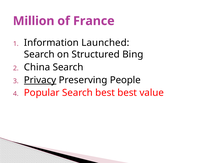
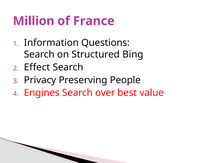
Launched: Launched -> Questions
China: China -> Effect
Privacy underline: present -> none
Popular: Popular -> Engines
Search best: best -> over
